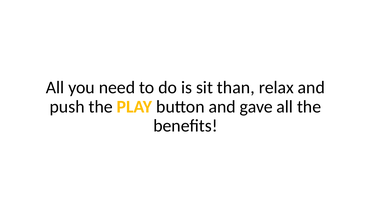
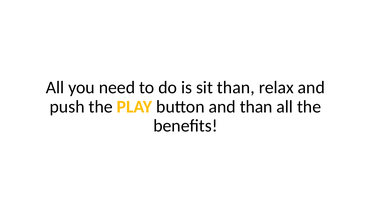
and gave: gave -> than
